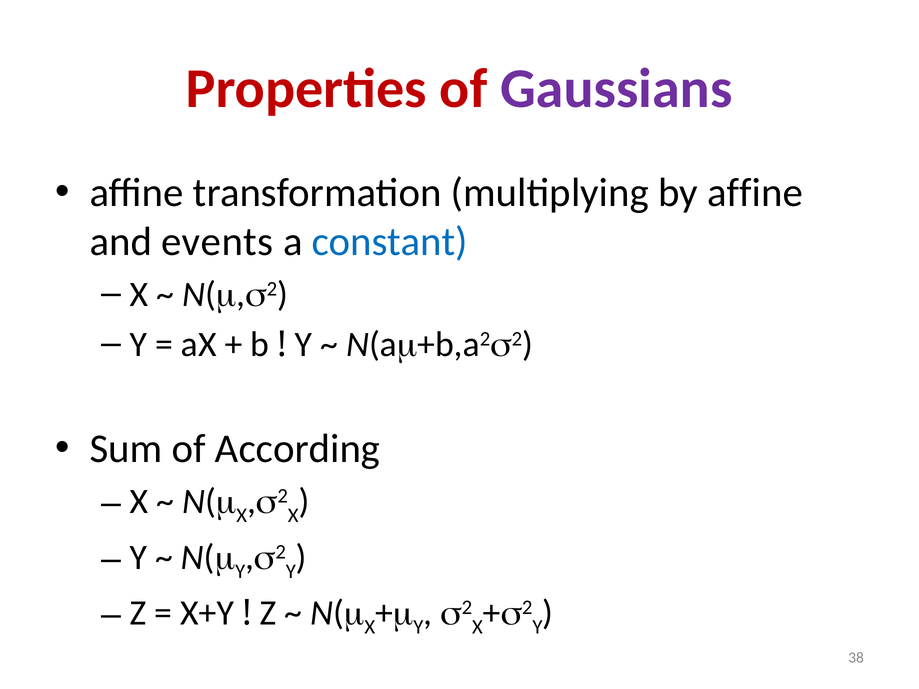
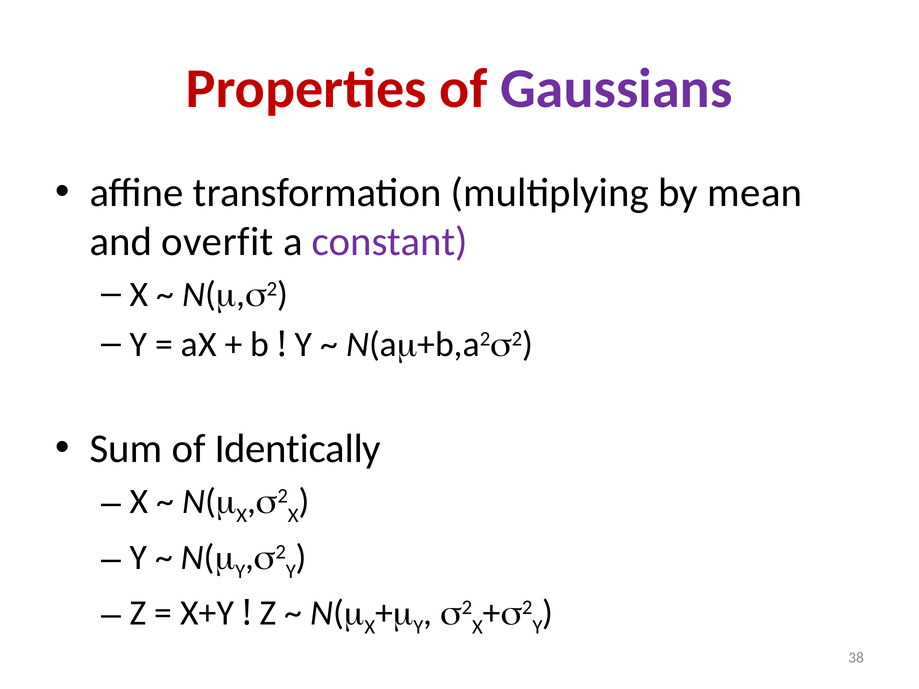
by affine: affine -> mean
events: events -> overfit
constant colour: blue -> purple
According: According -> Identically
